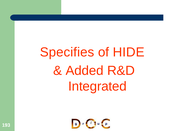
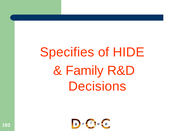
Added: Added -> Family
Integrated: Integrated -> Decisions
